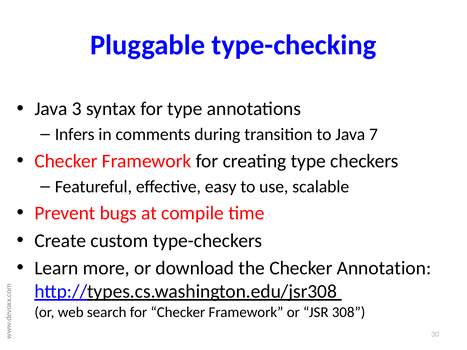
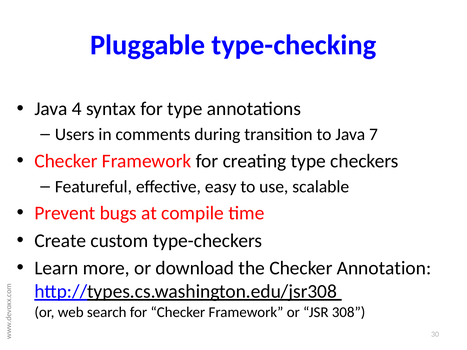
3: 3 -> 4
Infers: Infers -> Users
